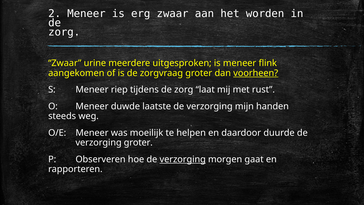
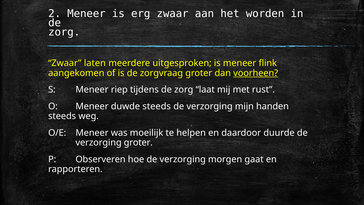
urine: urine -> laten
duwde laatste: laatste -> steeds
verzorging at (183, 159) underline: present -> none
